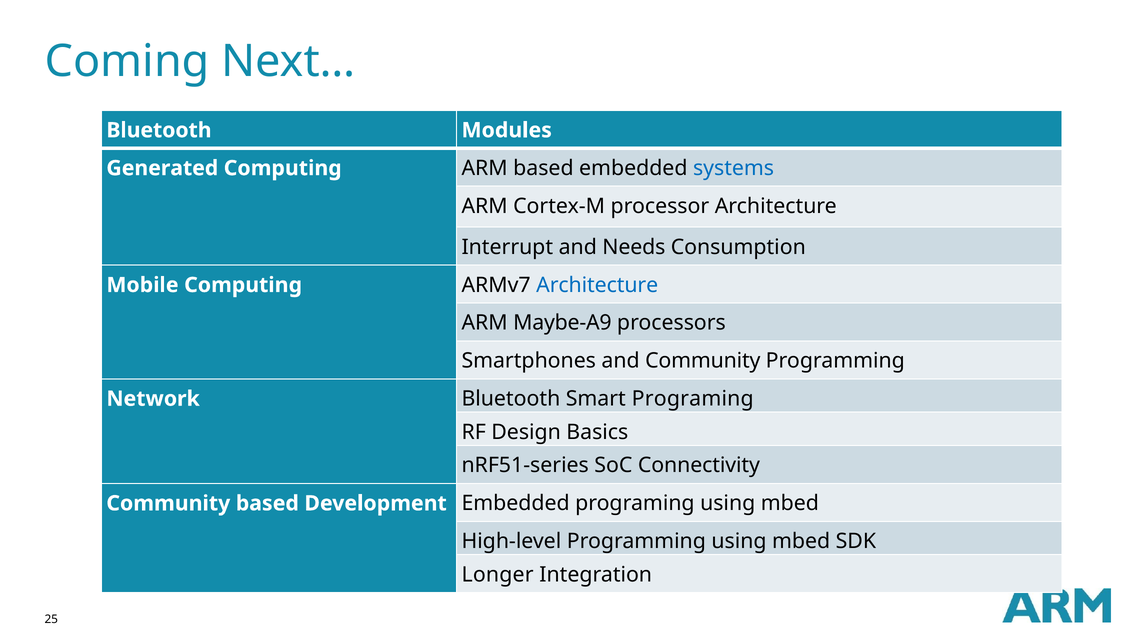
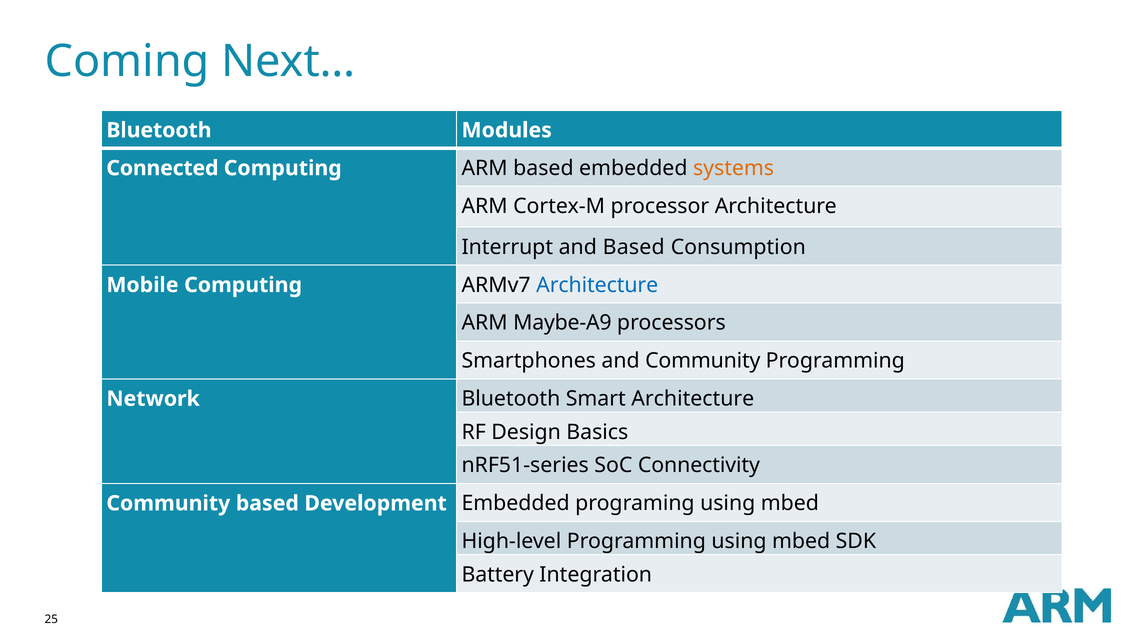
Generated: Generated -> Connected
systems colour: blue -> orange
and Needs: Needs -> Based
Smart Programing: Programing -> Architecture
Longer: Longer -> Battery
